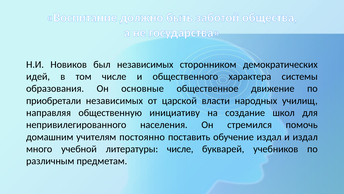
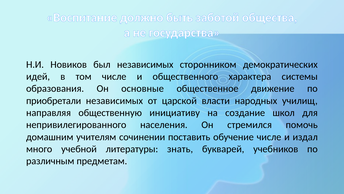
постоянно: постоянно -> сочинении
обучение издал: издал -> числе
литературы числе: числе -> знать
